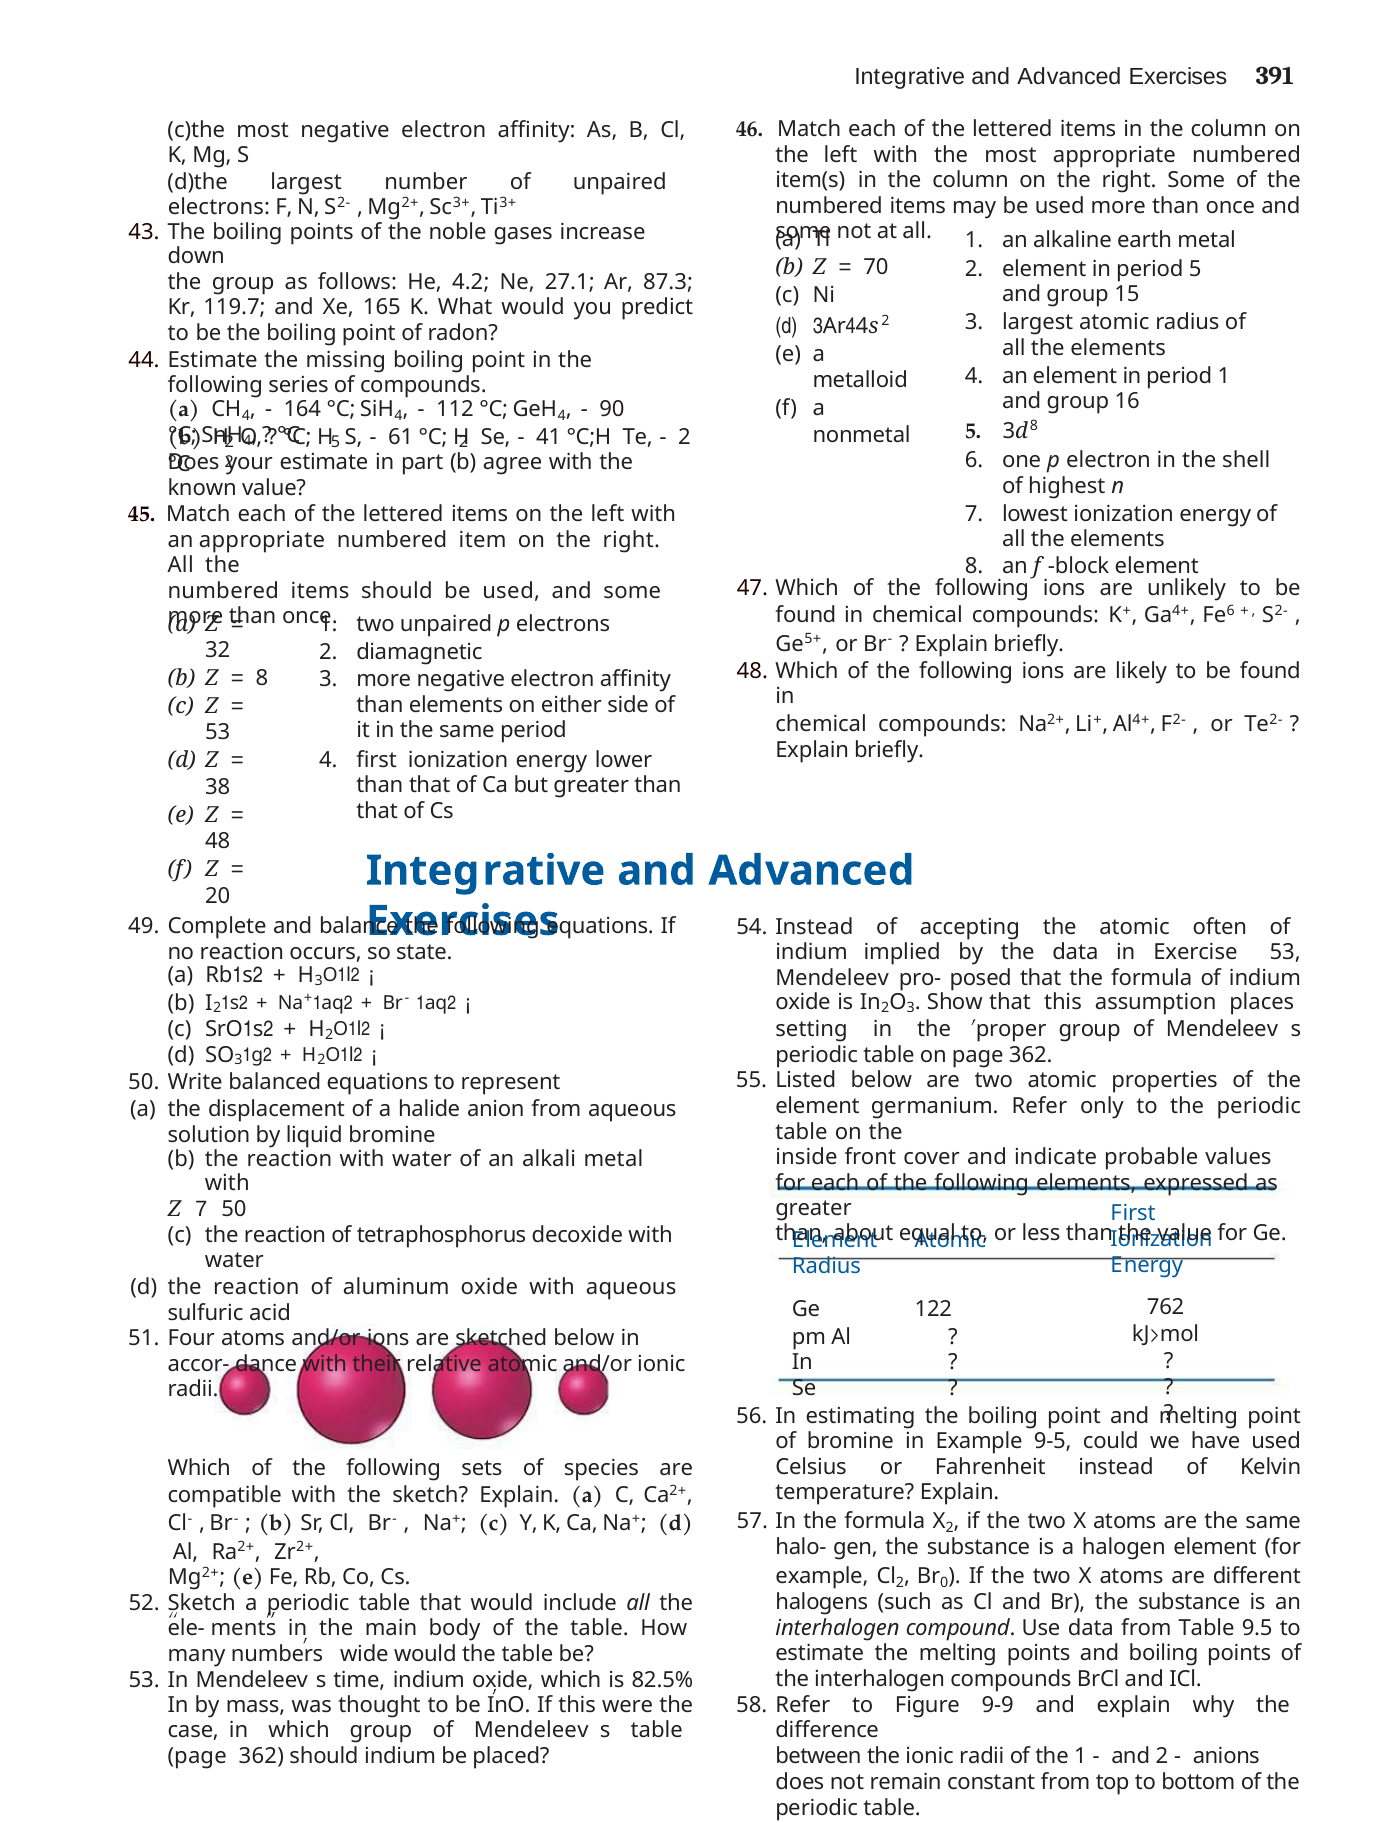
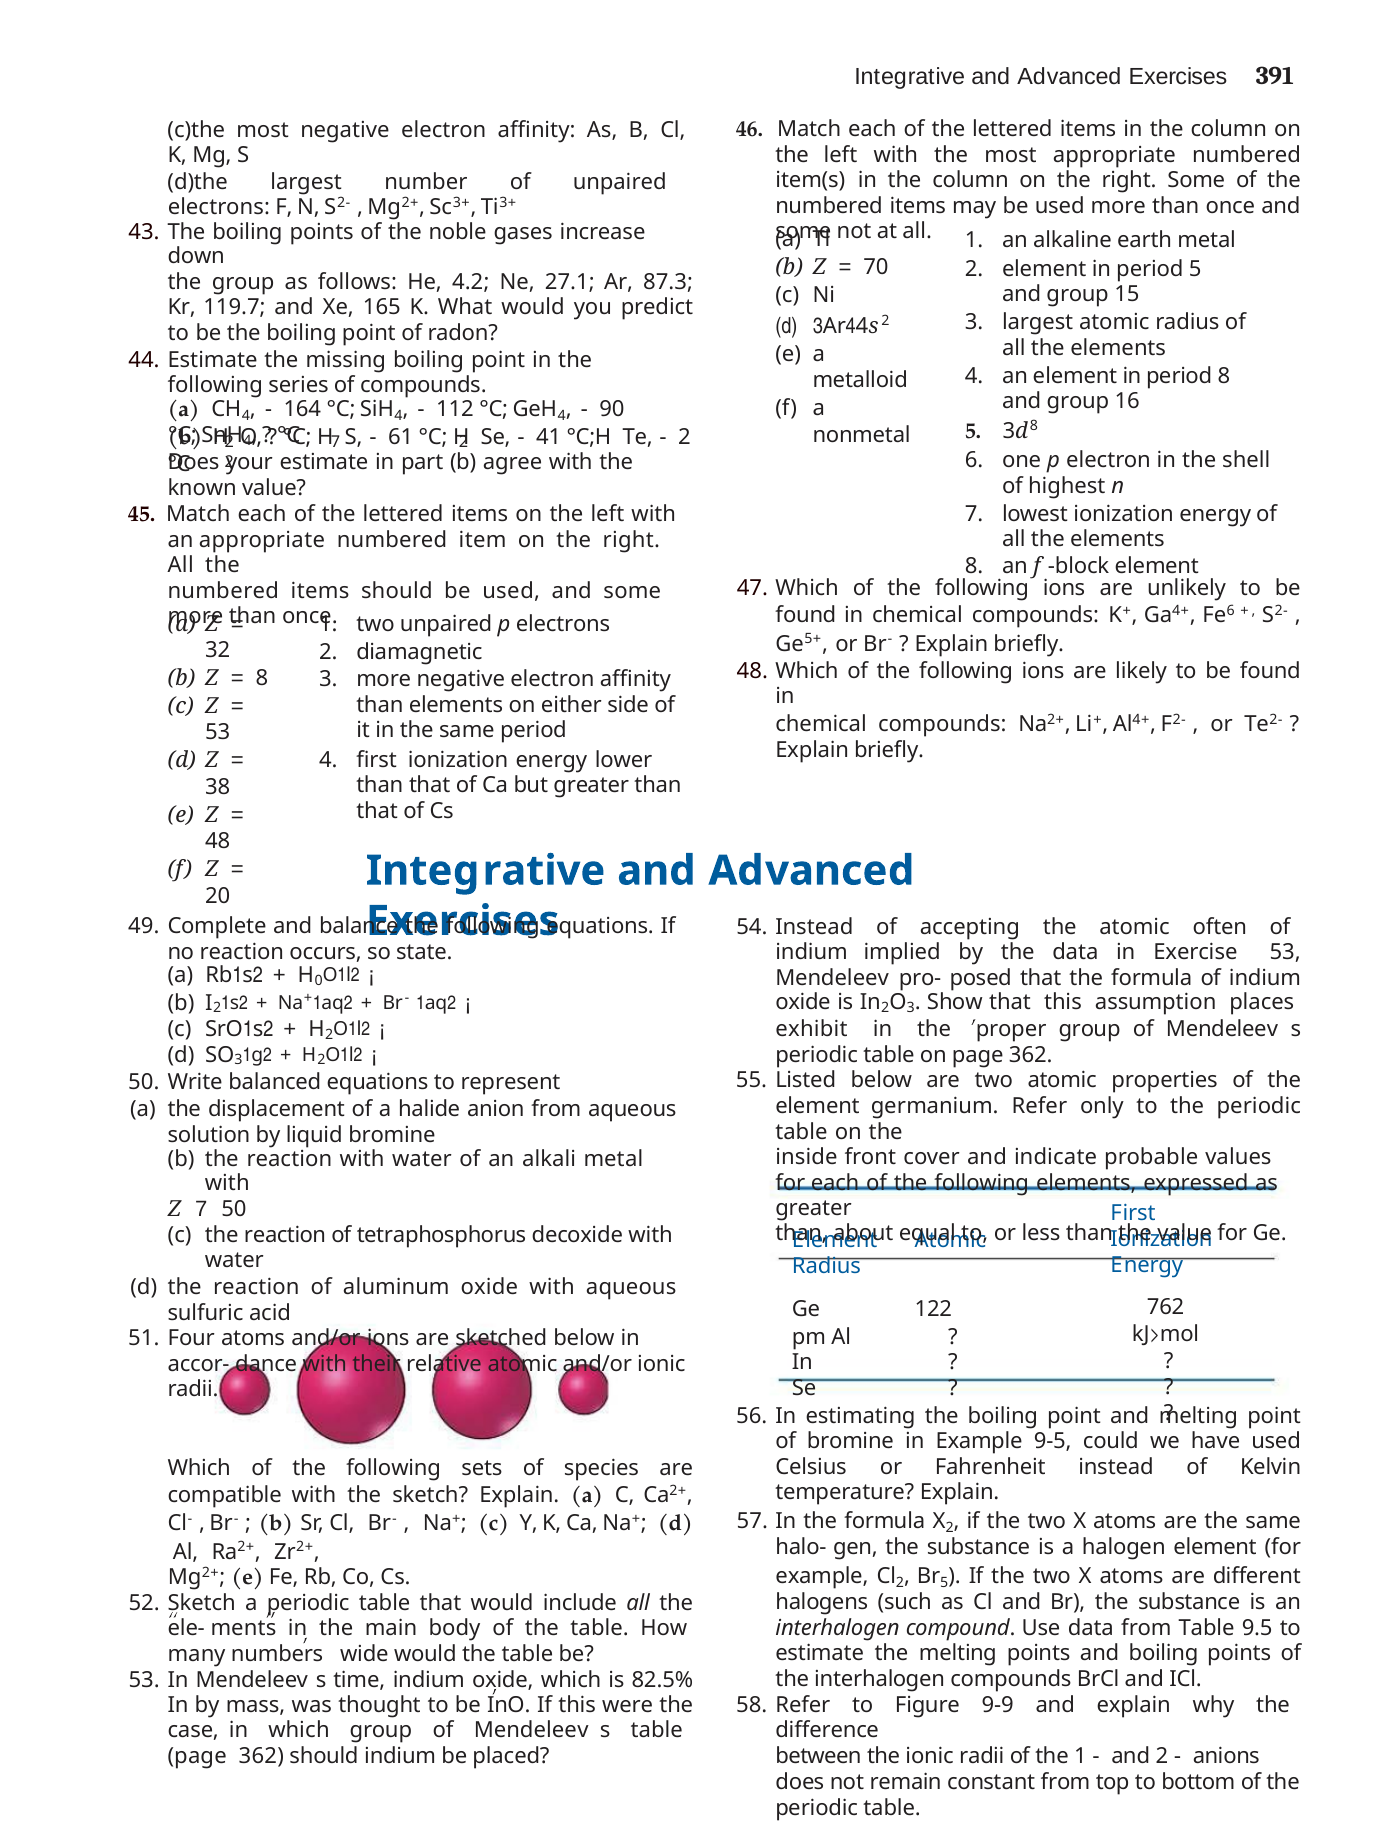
period 1: 1 -> 8
5 at (335, 443): 5 -> 7
H 3: 3 -> 0
setting: setting -> exhibit
Br 0: 0 -> 5
